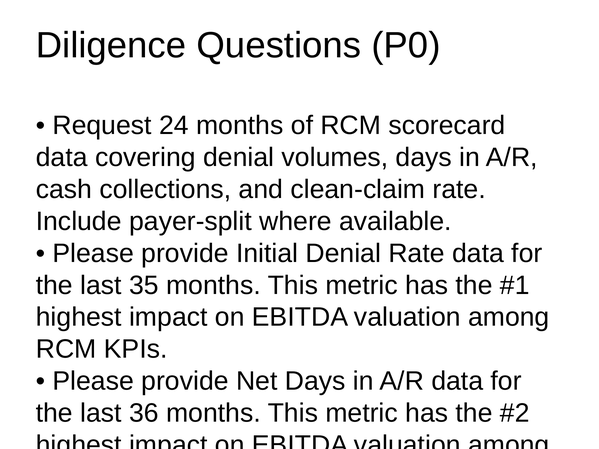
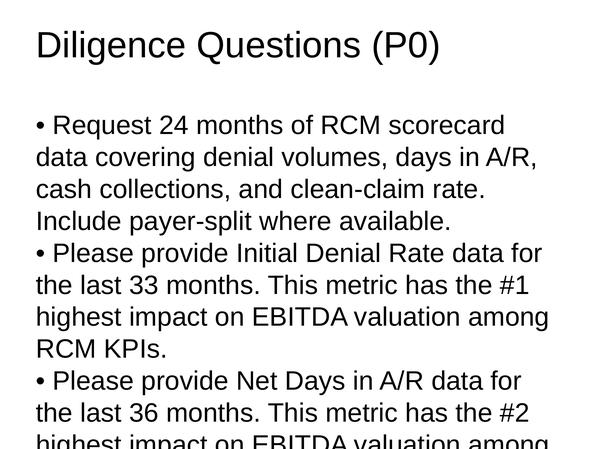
35: 35 -> 33
